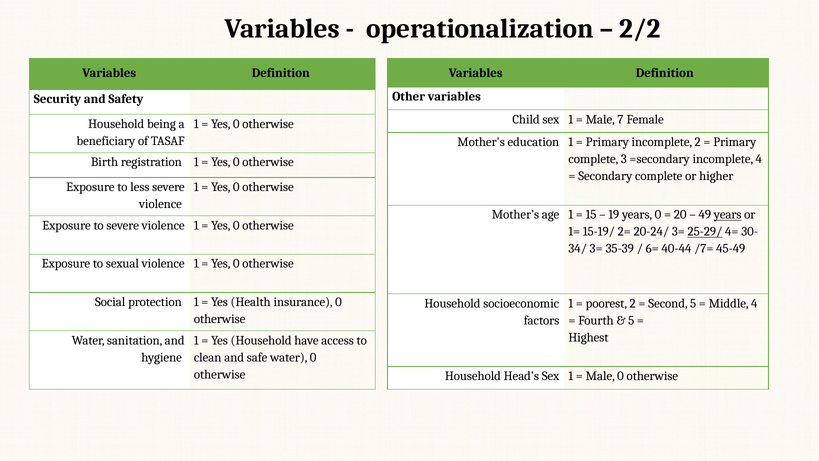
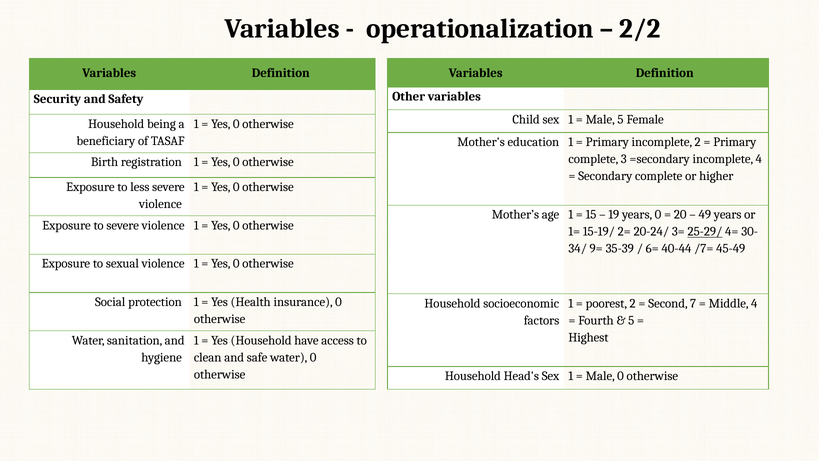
Male 7: 7 -> 5
years at (728, 215) underline: present -> none
3= at (596, 248): 3= -> 9=
Second 5: 5 -> 7
